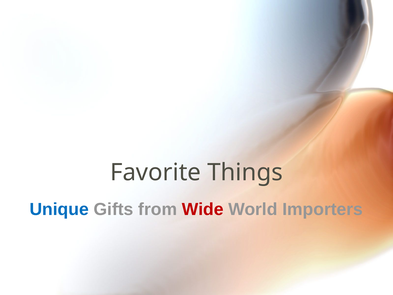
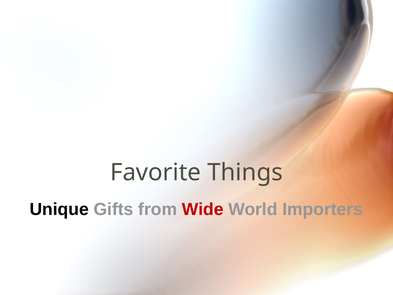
Unique colour: blue -> black
